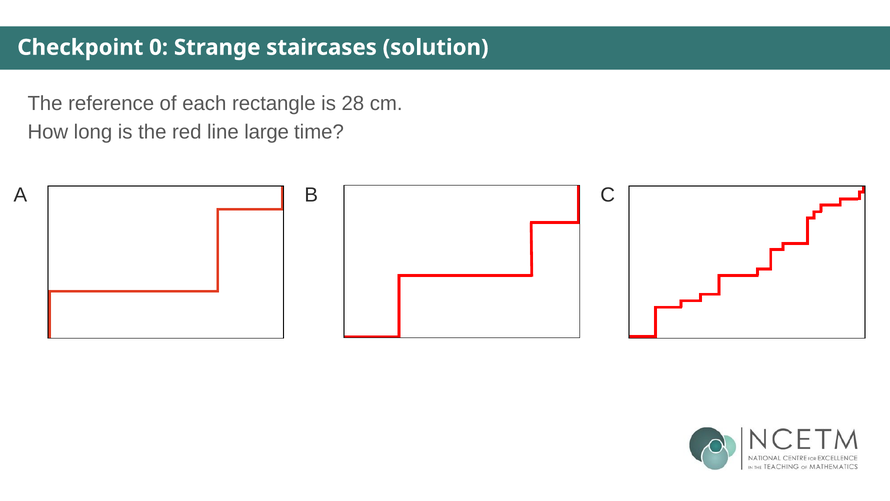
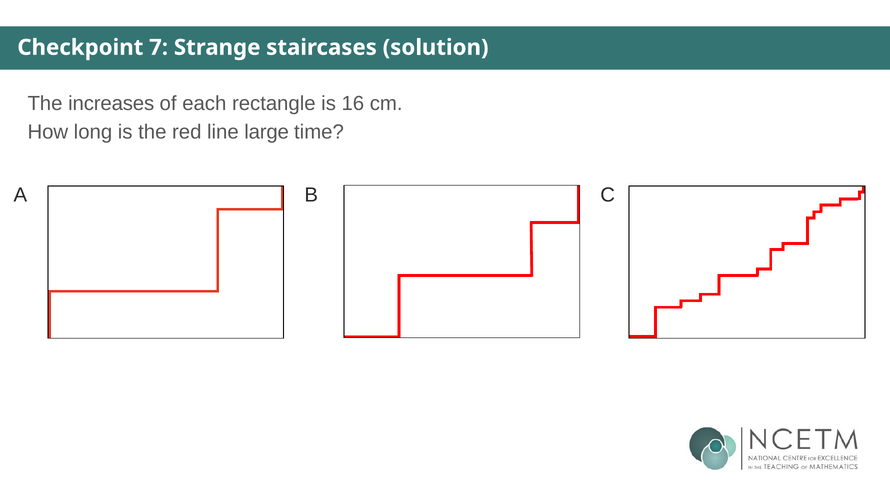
0: 0 -> 7
reference: reference -> increases
28: 28 -> 16
